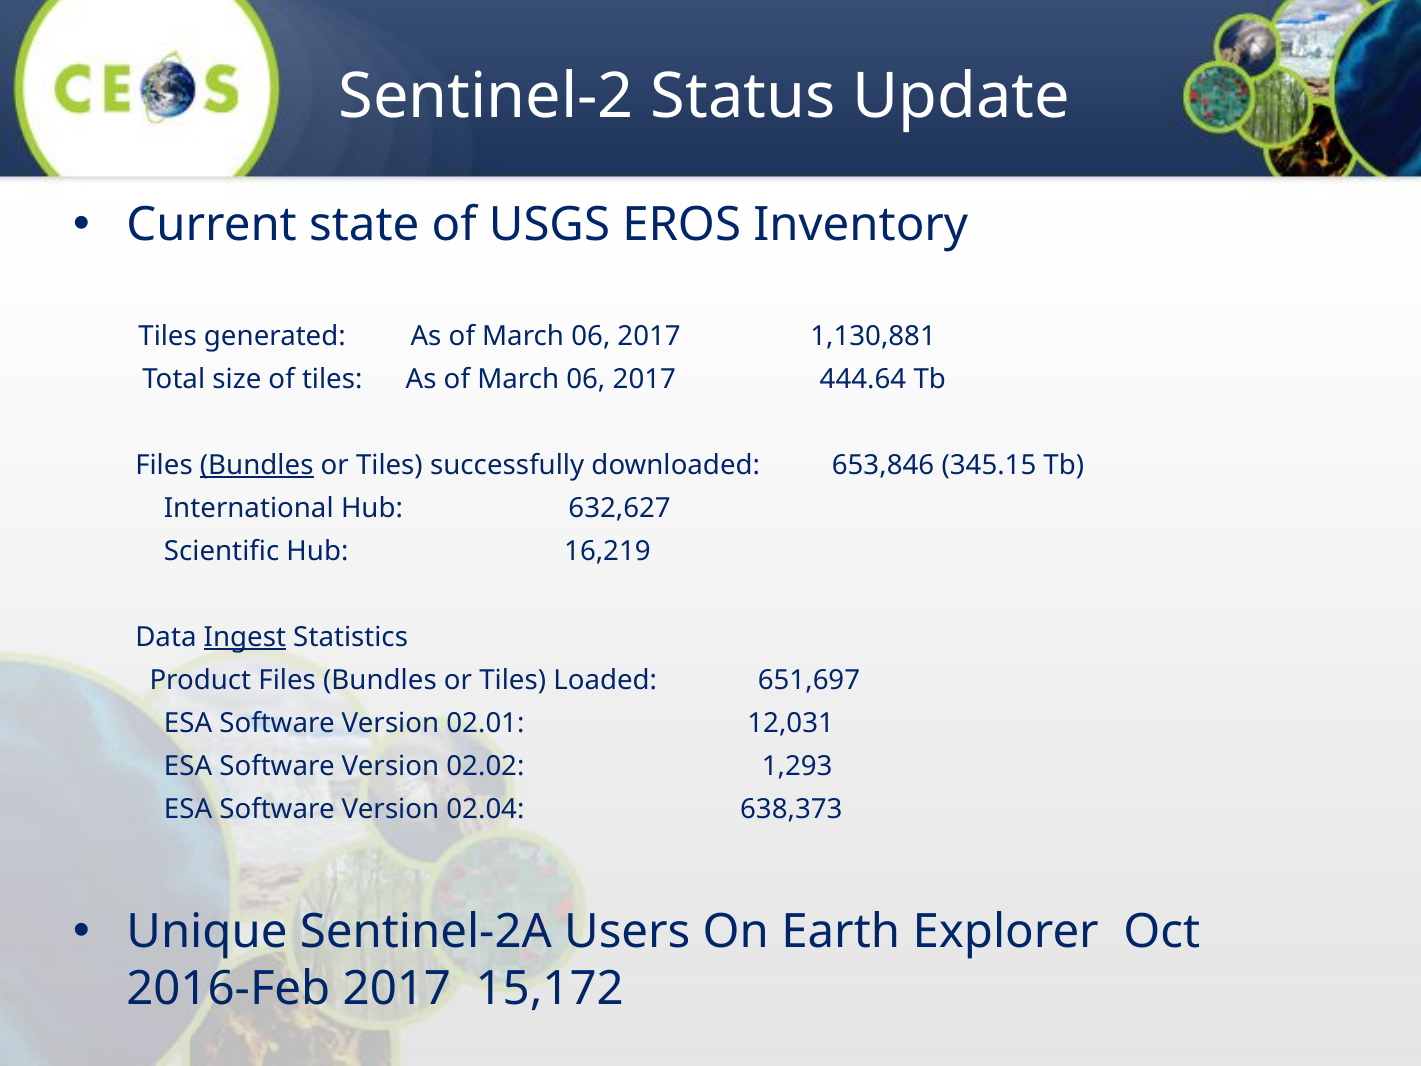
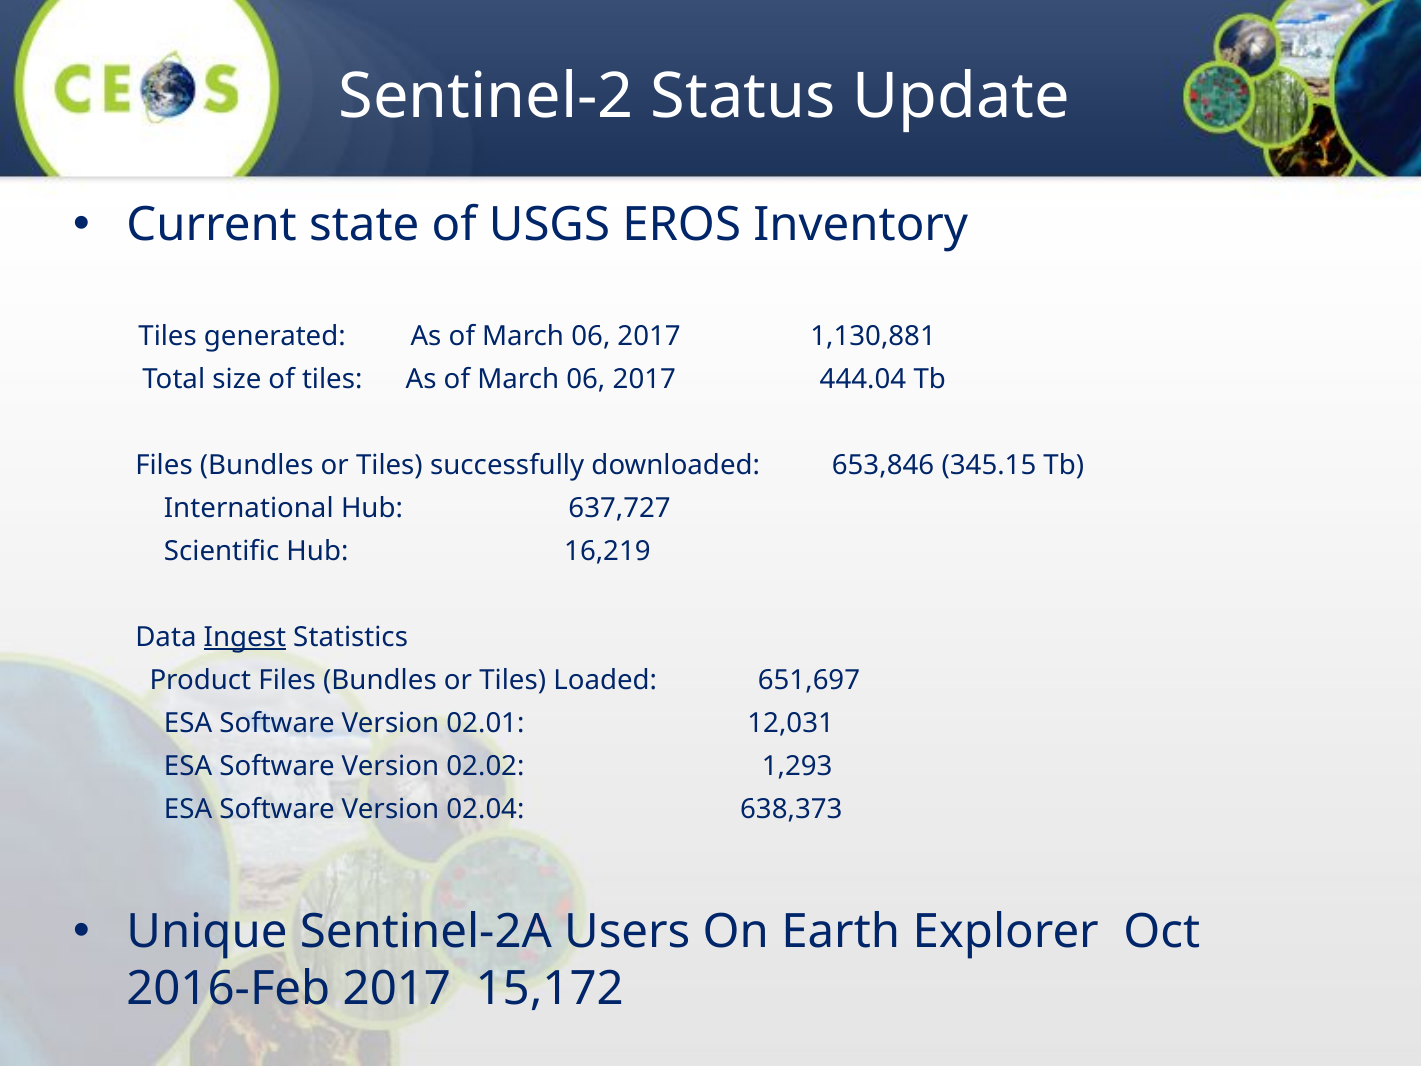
444.64: 444.64 -> 444.04
Bundles at (257, 465) underline: present -> none
632,627: 632,627 -> 637,727
